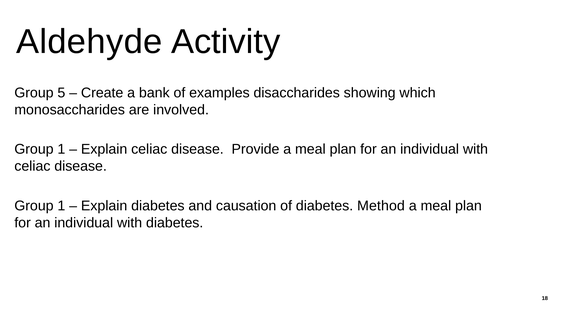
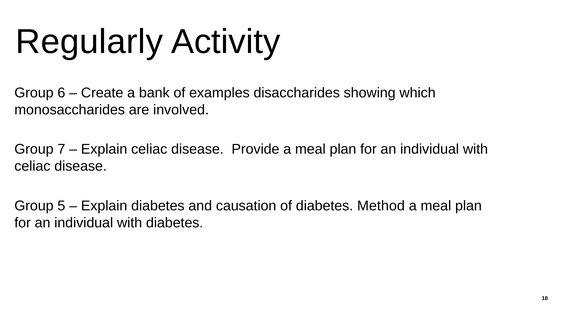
Aldehyde: Aldehyde -> Regularly
5: 5 -> 6
1 at (61, 149): 1 -> 7
1 at (61, 206): 1 -> 5
